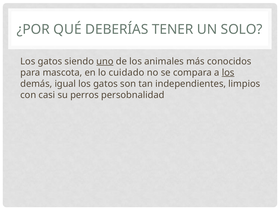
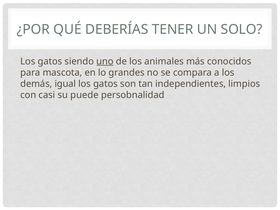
cuidado: cuidado -> grandes
los at (228, 73) underline: present -> none
perros: perros -> puede
